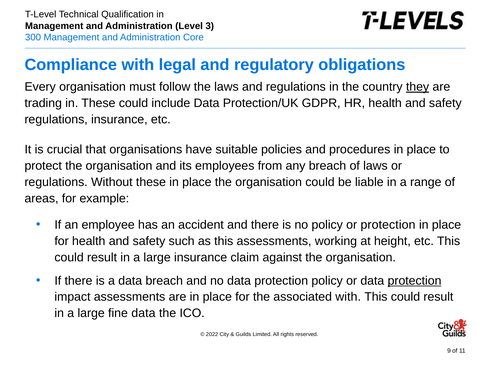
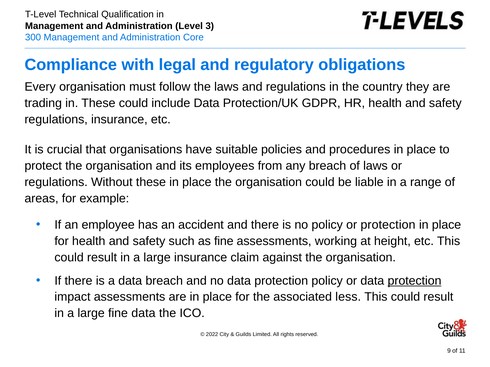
they underline: present -> none
as this: this -> fine
associated with: with -> less
